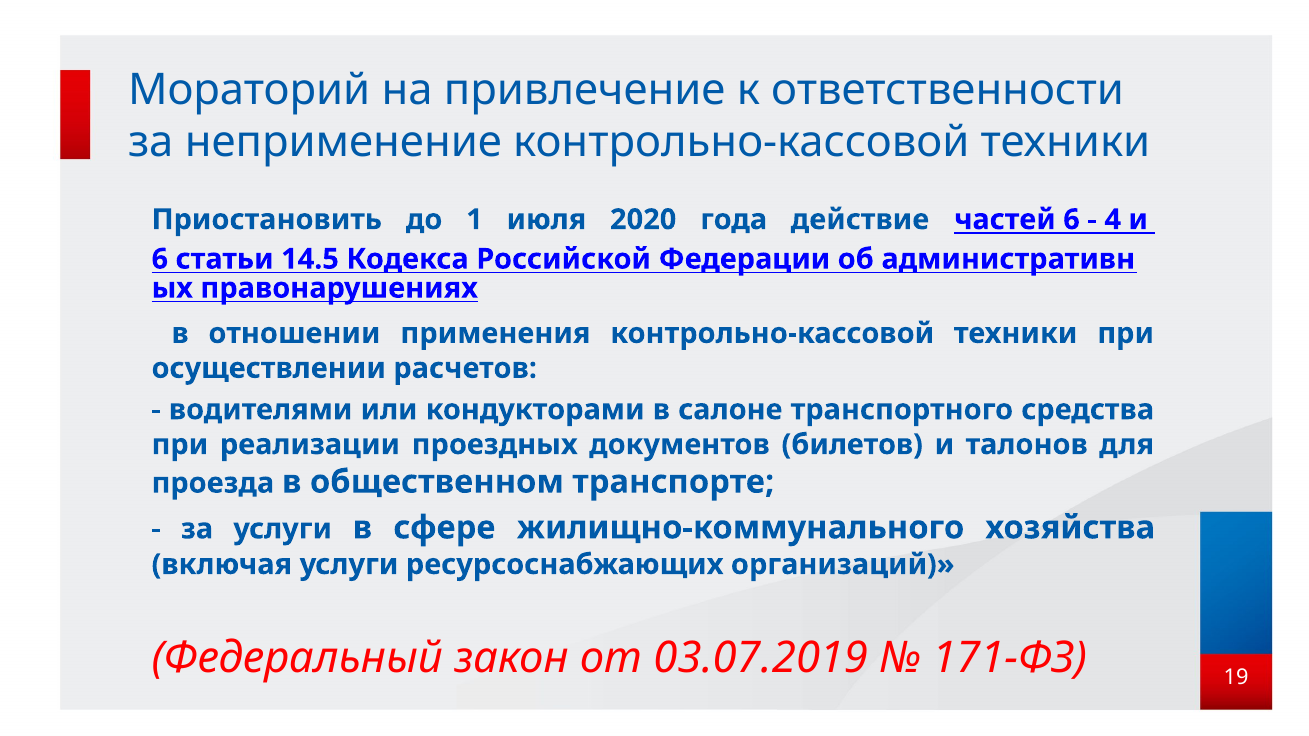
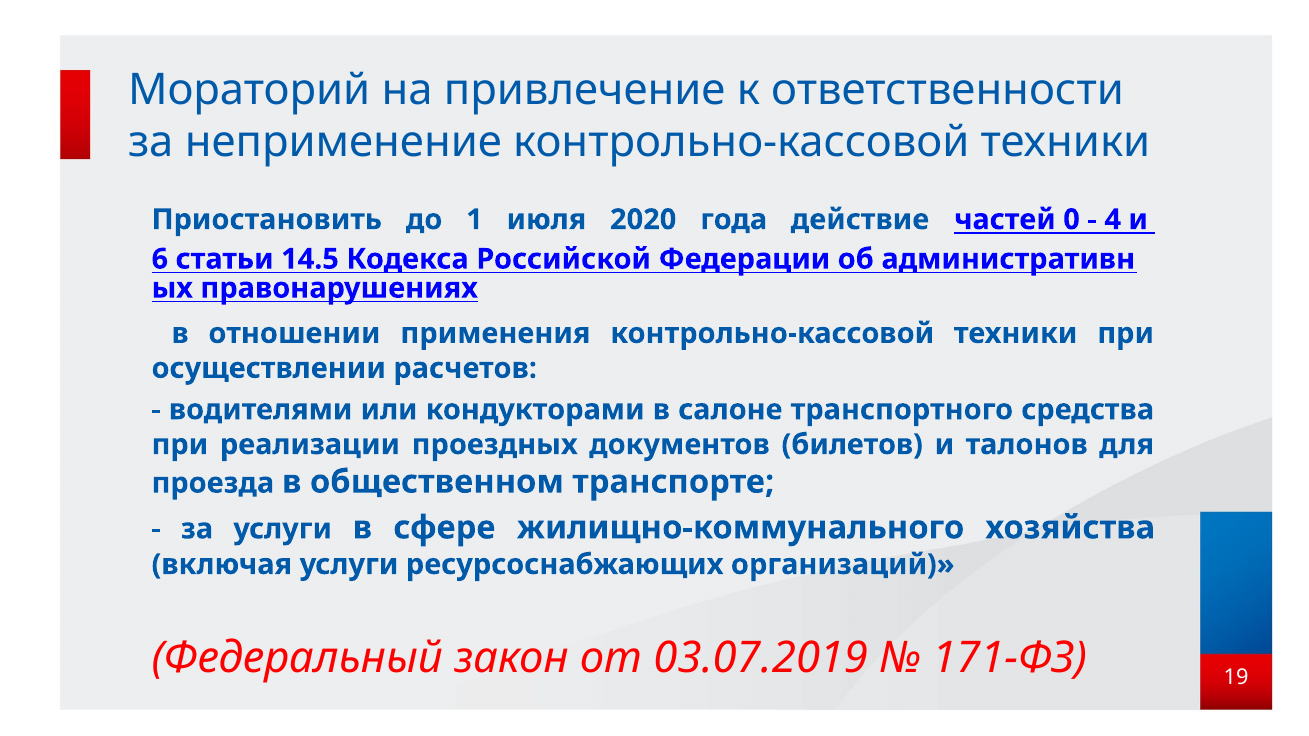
частей 6: 6 -> 0
